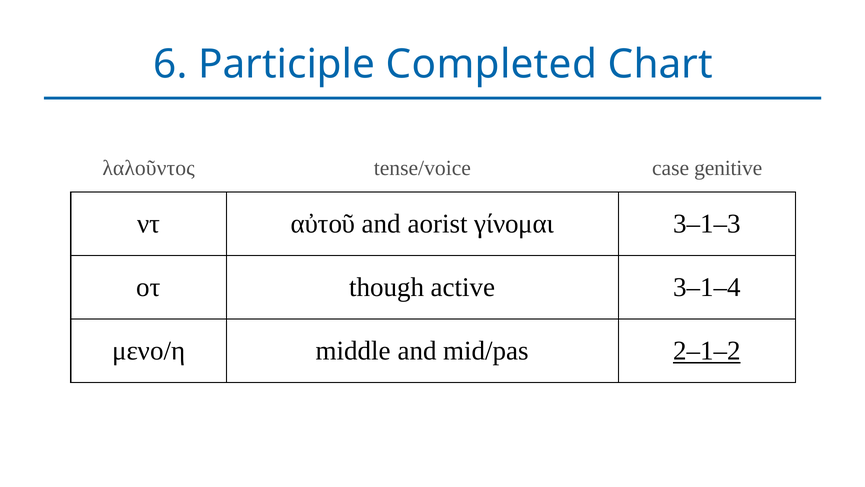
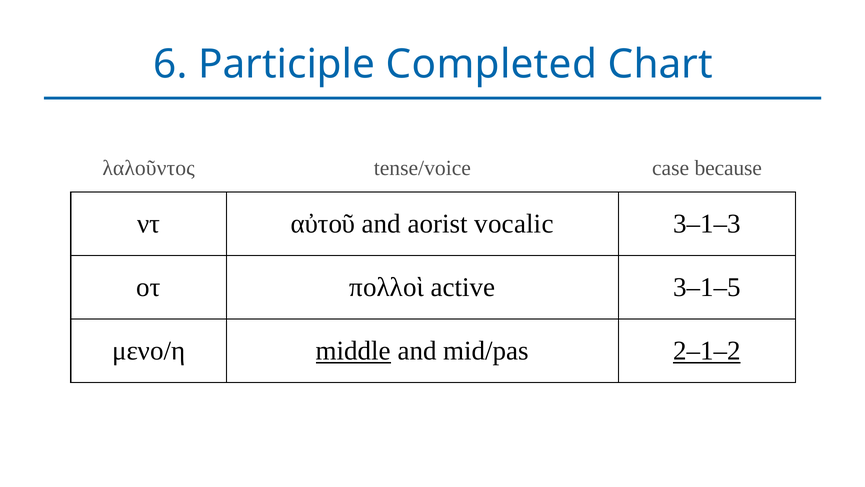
genitive: genitive -> because
γίνομαι: γίνομαι -> vocalic
though: though -> πολλοὶ
3–1–4: 3–1–4 -> 3–1–5
middle underline: none -> present
